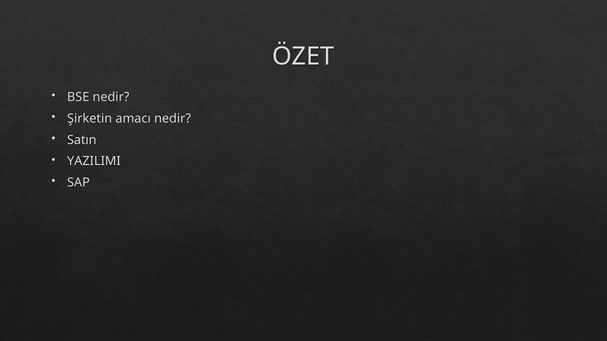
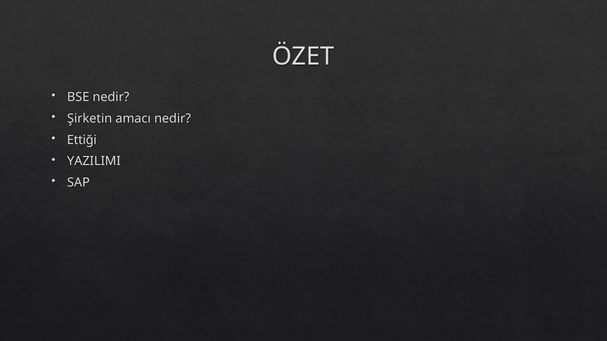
Satın: Satın -> Ettiği
